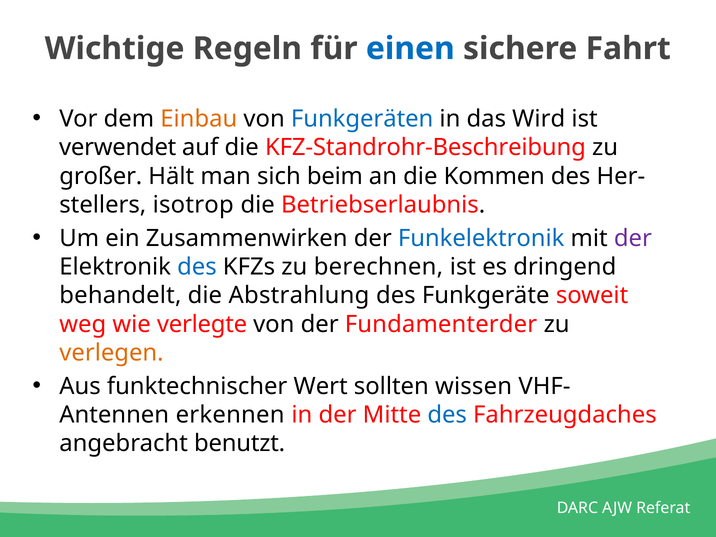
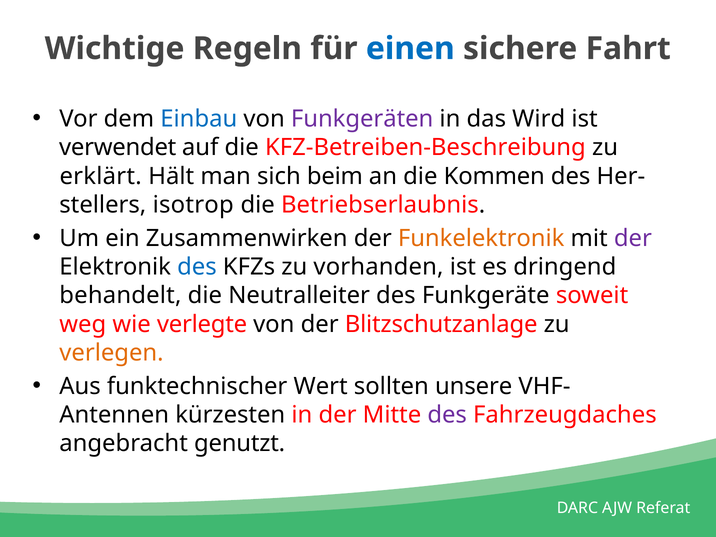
Einbau colour: orange -> blue
Funkgeräten colour: blue -> purple
KFZ-Standrohr-Beschreibung: KFZ-Standrohr-Beschreibung -> KFZ-Betreiben-Beschreibung
großer: großer -> erklärt
Funkelektronik colour: blue -> orange
berechnen: berechnen -> vorhanden
Abstrahlung: Abstrahlung -> Neutralleiter
Fundamenterder: Fundamenterder -> Blitzschutzanlage
wissen: wissen -> unsere
erkennen: erkennen -> kürzesten
des at (447, 415) colour: blue -> purple
benutzt: benutzt -> genutzt
